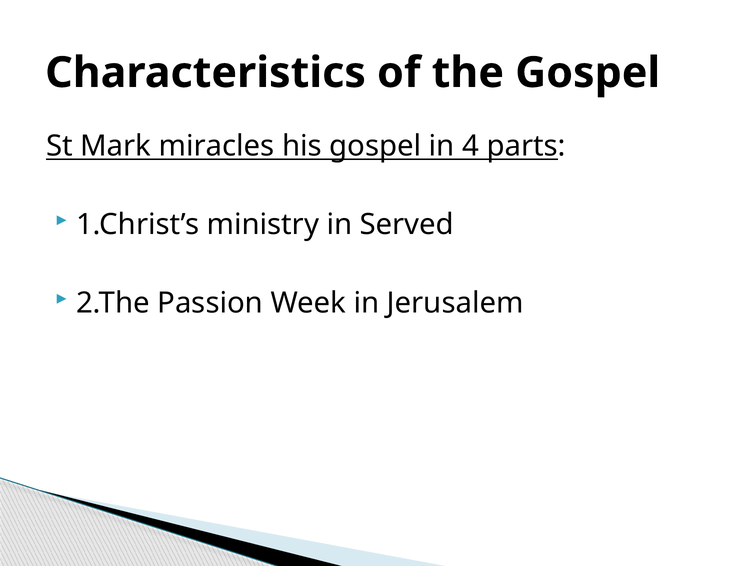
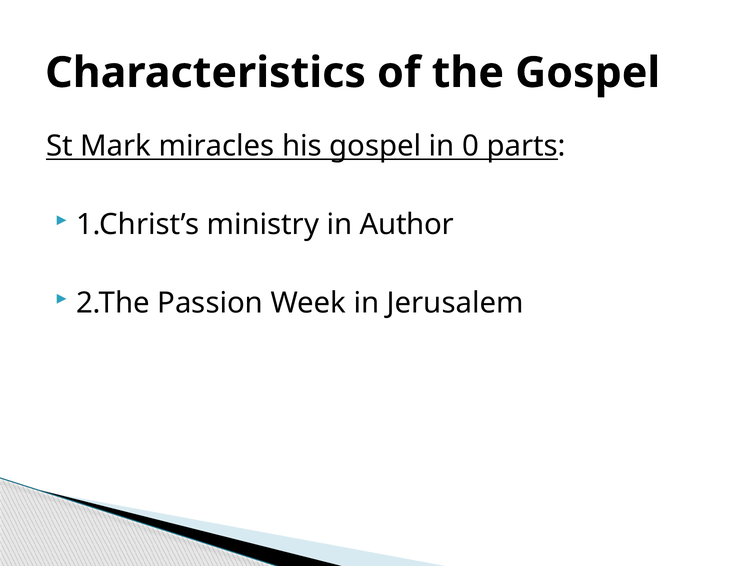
4: 4 -> 0
Served: Served -> Author
